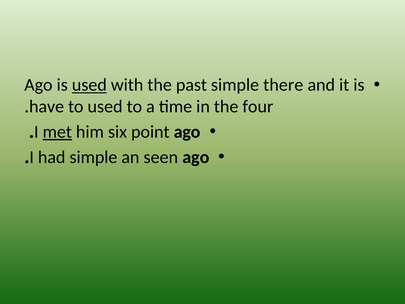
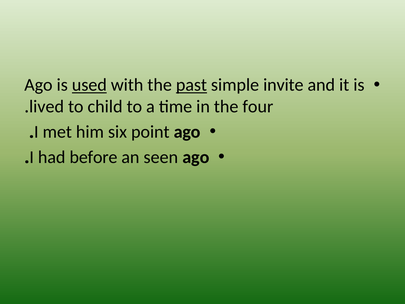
past underline: none -> present
there: there -> invite
have: have -> lived
to used: used -> child
met underline: present -> none
had simple: simple -> before
